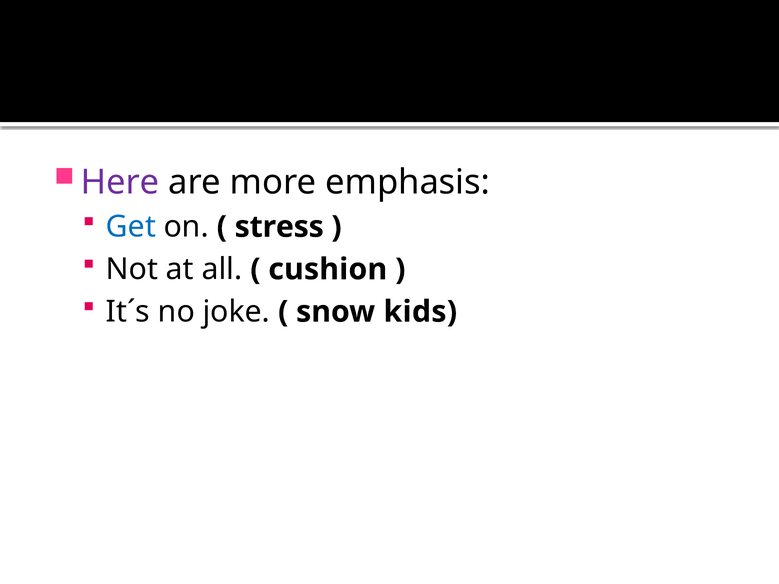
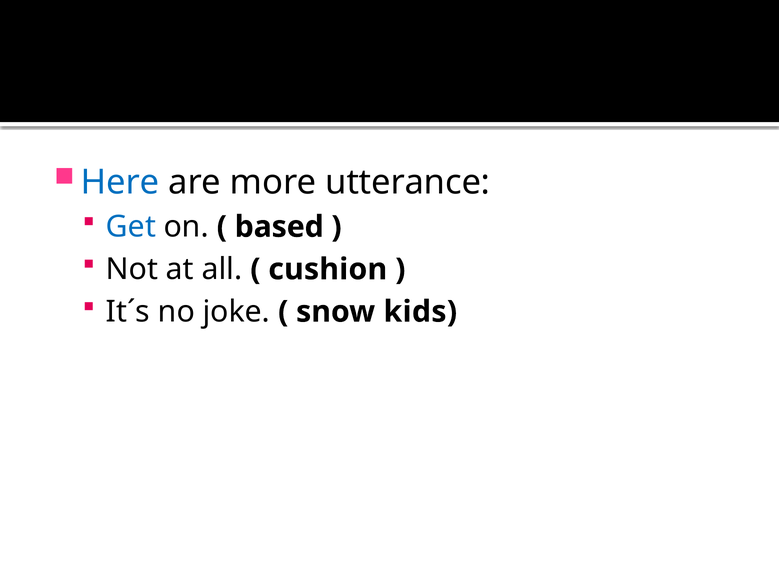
Here colour: purple -> blue
emphasis: emphasis -> utterance
stress: stress -> based
